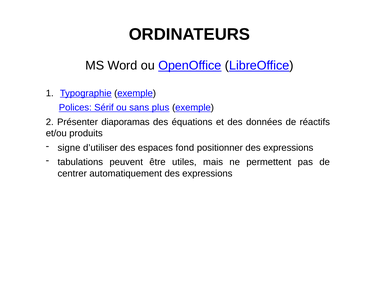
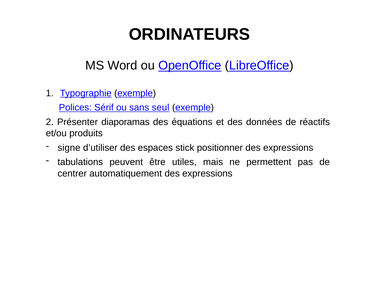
plus: plus -> seul
fond: fond -> stick
